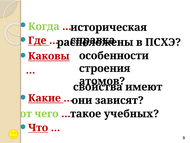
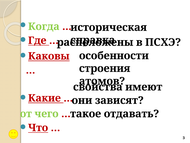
учебных: учебных -> отдавать
